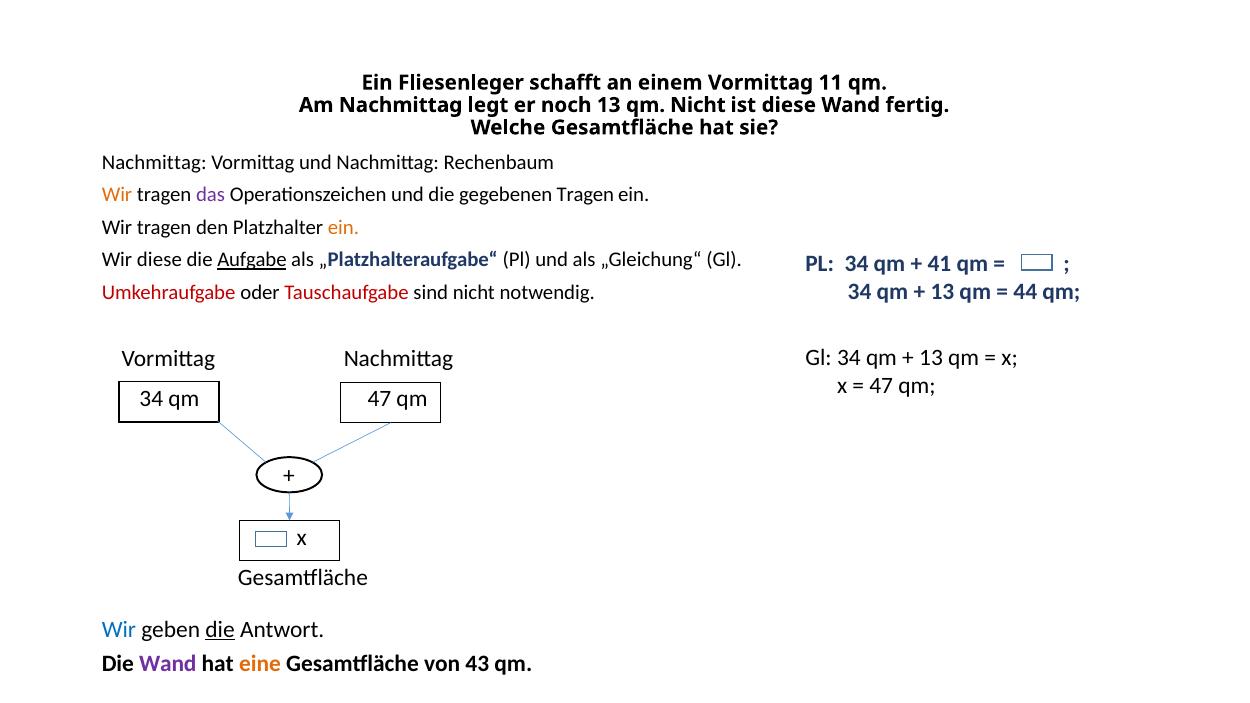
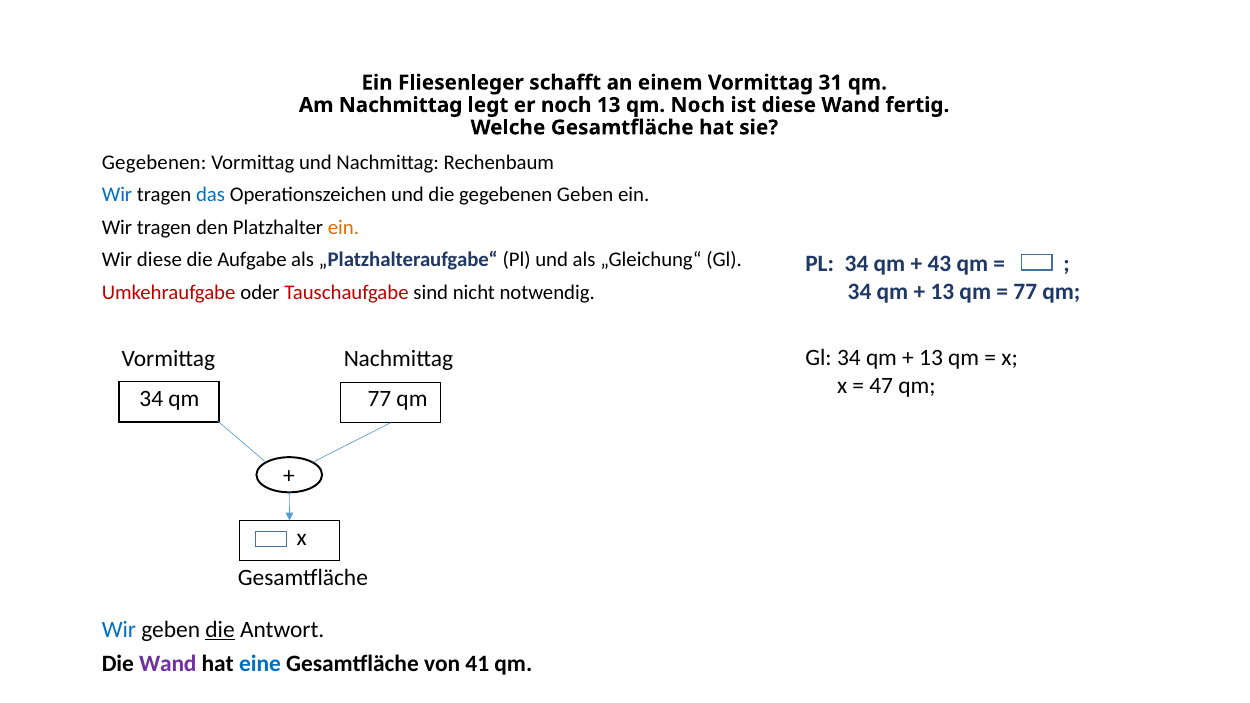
11: 11 -> 31
qm Nicht: Nicht -> Noch
Nachmittag at (154, 162): Nachmittag -> Gegebenen
Wir at (117, 195) colour: orange -> blue
das colour: purple -> blue
gegebenen Tragen: Tragen -> Geben
Aufgabe underline: present -> none
41: 41 -> 43
44 at (1025, 292): 44 -> 77
qm 47: 47 -> 77
eine colour: orange -> blue
43: 43 -> 41
